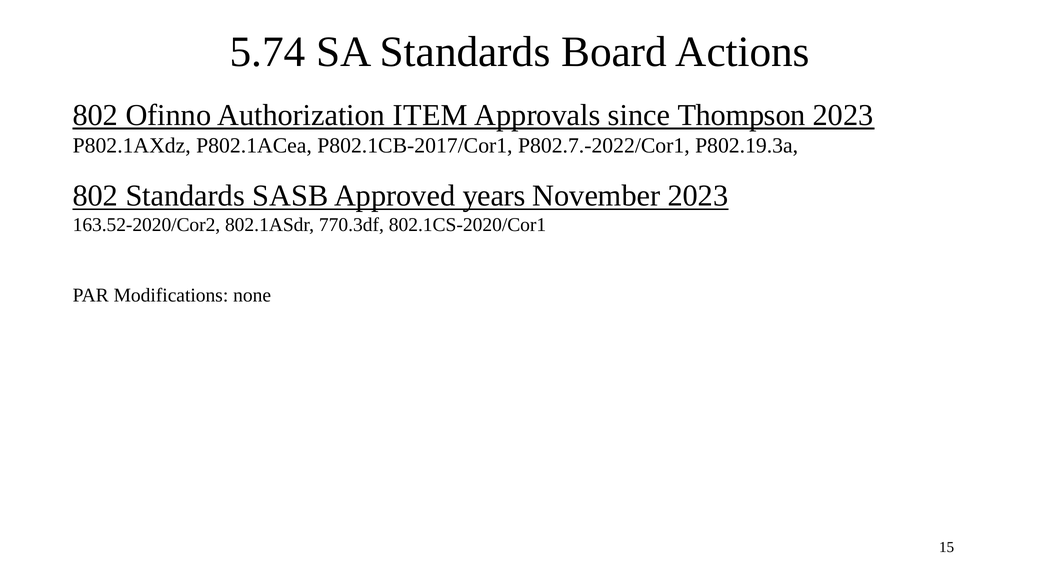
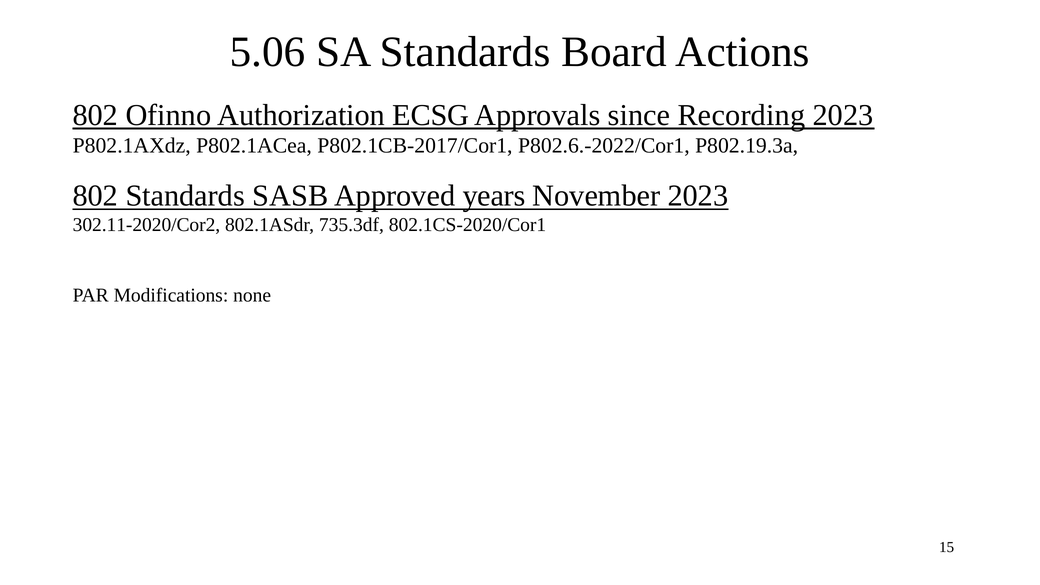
5.74: 5.74 -> 5.06
ITEM: ITEM -> ECSG
Thompson: Thompson -> Recording
P802.7.-2022/Cor1: P802.7.-2022/Cor1 -> P802.6.-2022/Cor1
163.52-2020/Cor2: 163.52-2020/Cor2 -> 302.11-2020/Cor2
770.3df: 770.3df -> 735.3df
